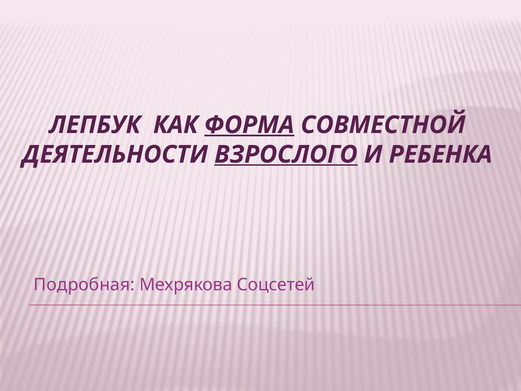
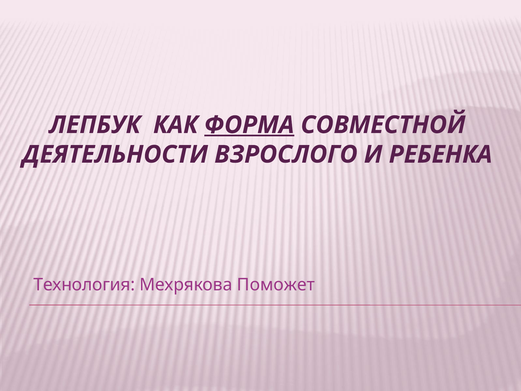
ВЗРОСЛОГО underline: present -> none
Подробная: Подробная -> Технология
Соцсетей: Соцсетей -> Поможет
